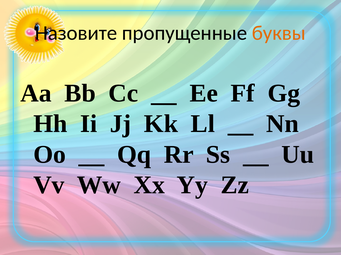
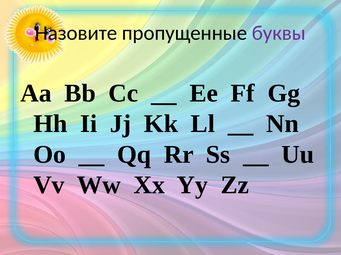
буквы colour: orange -> purple
